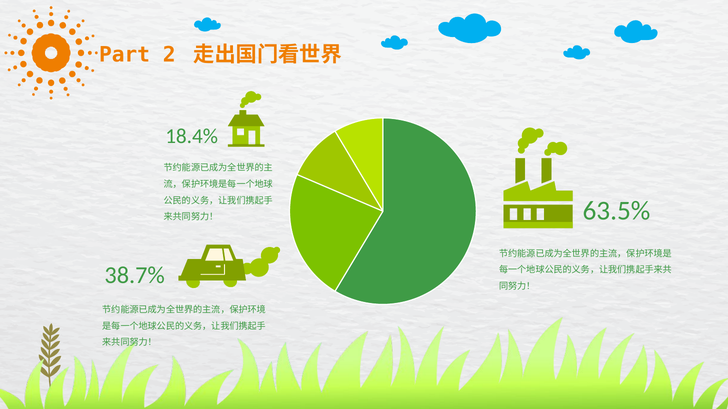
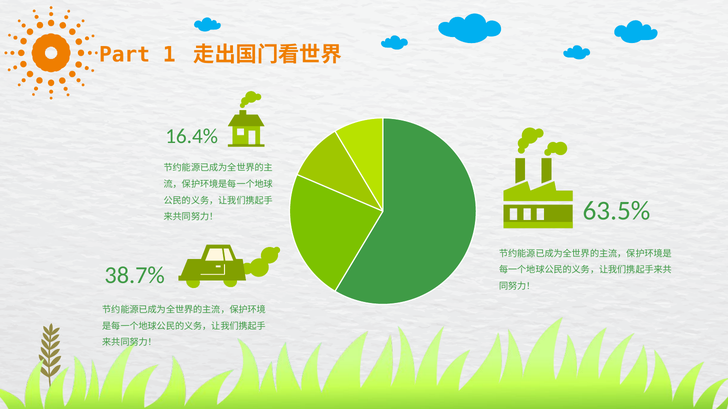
2: 2 -> 1
18.4%: 18.4% -> 16.4%
